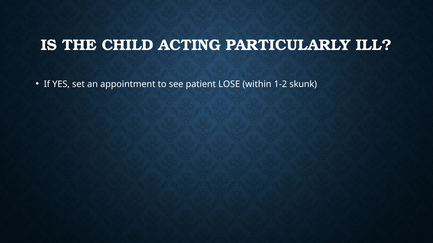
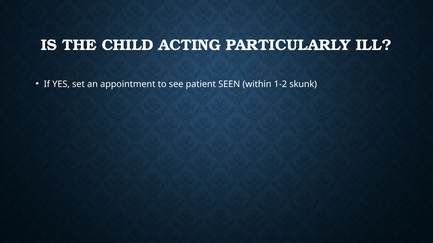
LOSE: LOSE -> SEEN
